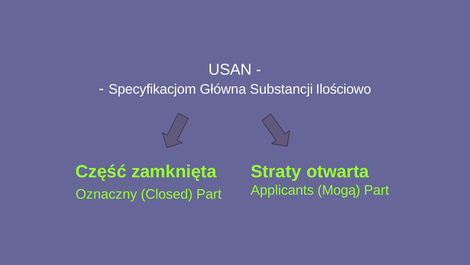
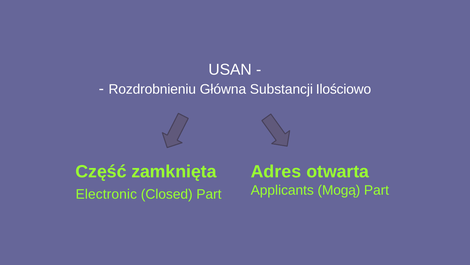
Specyfikacjom: Specyfikacjom -> Rozdrobnieniu
Straty: Straty -> Adres
Oznaczny: Oznaczny -> Electronic
